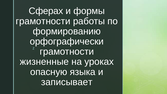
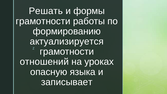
Сферах: Сферах -> Решать
орфографически: орфографически -> актуализируется
жизненные: жизненные -> отношений
